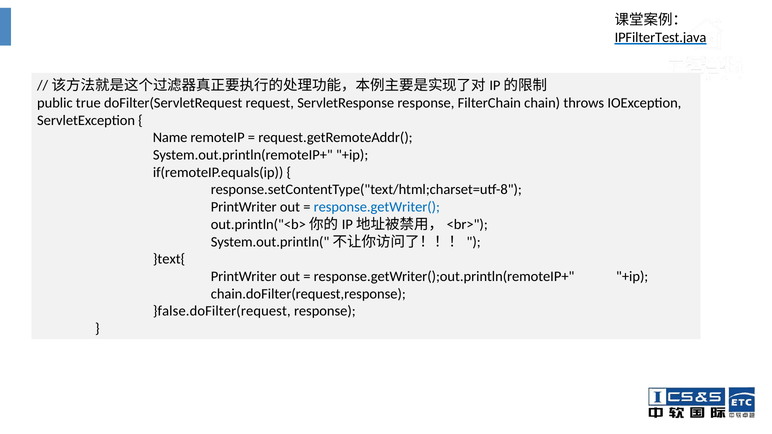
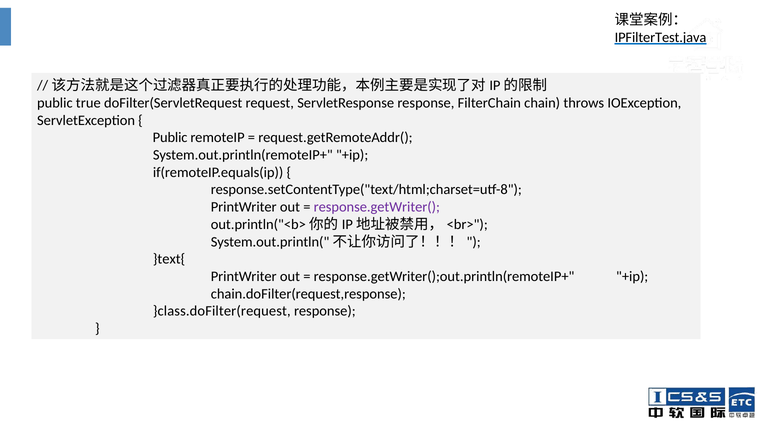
Name at (170, 138): Name -> Public
response.getWriter( colour: blue -> purple
}false.doFilter(request: }false.doFilter(request -> }class.doFilter(request
